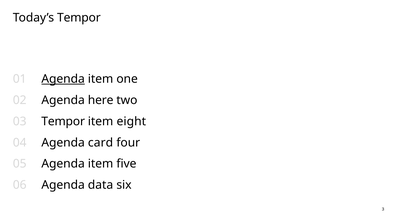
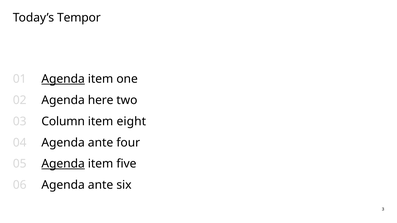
03 Tempor: Tempor -> Column
04 Agenda card: card -> ante
Agenda at (63, 164) underline: none -> present
06 Agenda data: data -> ante
